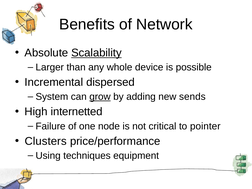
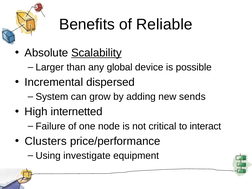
Network: Network -> Reliable
whole: whole -> global
grow underline: present -> none
pointer: pointer -> interact
techniques: techniques -> investigate
